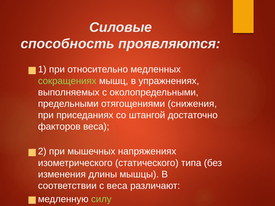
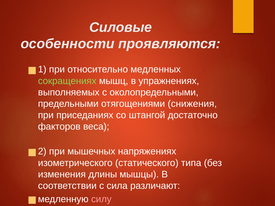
способность: способность -> особенности
с веса: веса -> сила
силу at (101, 199) colour: light green -> pink
